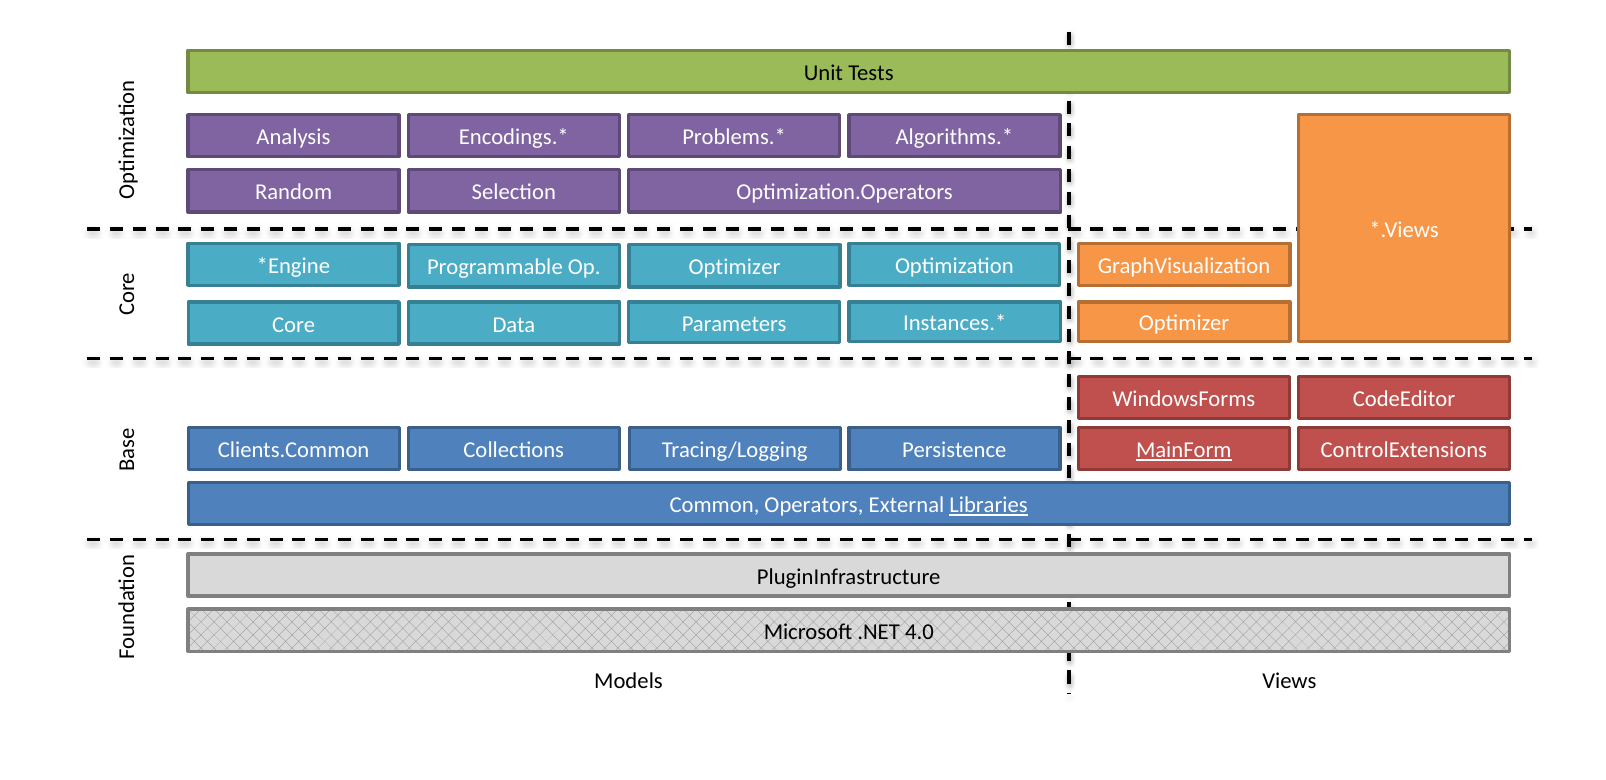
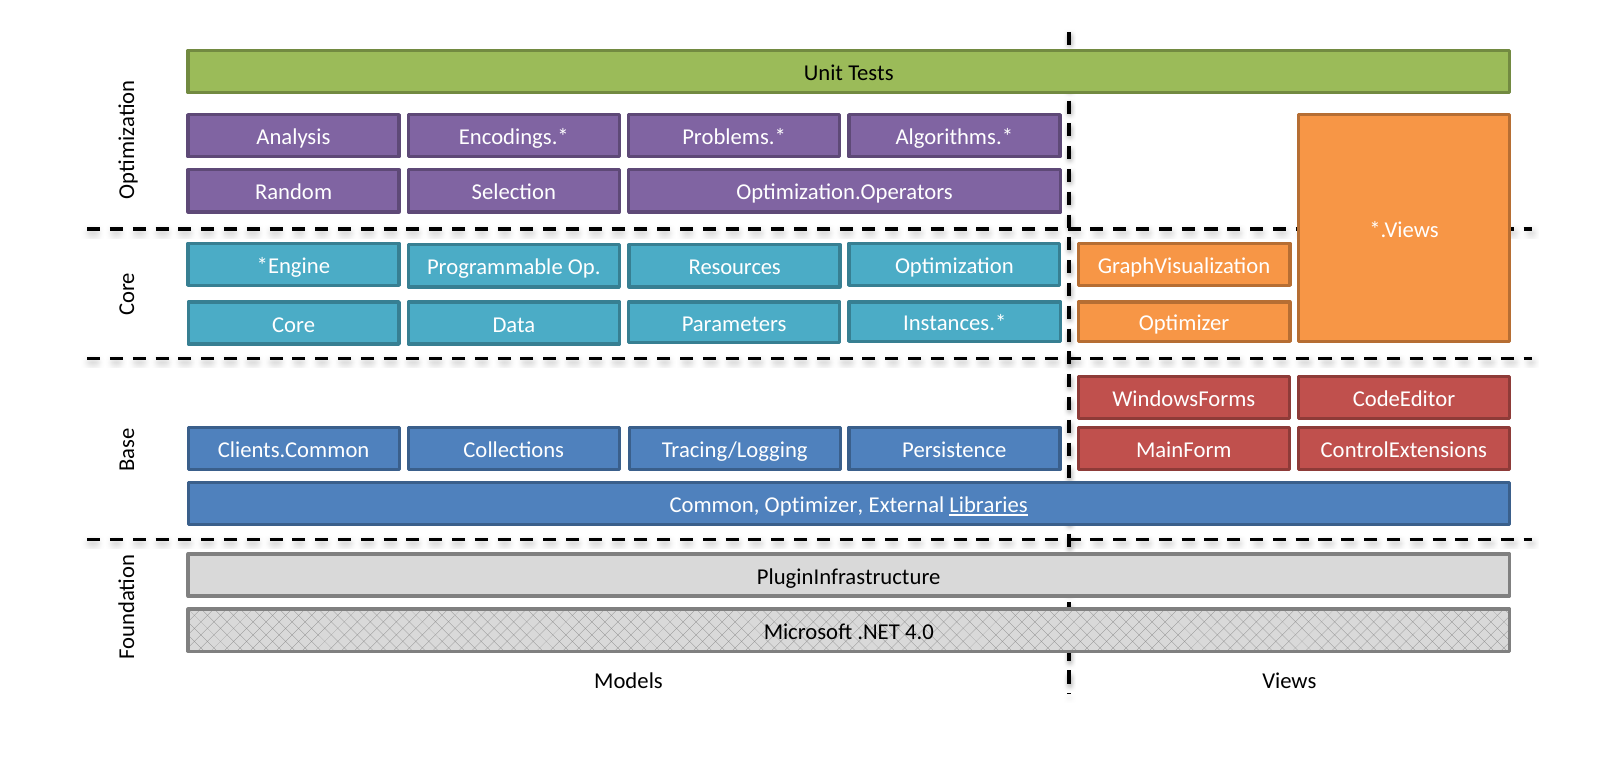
Optimizer at (735, 267): Optimizer -> Resources
MainForm underline: present -> none
Common Operators: Operators -> Optimizer
